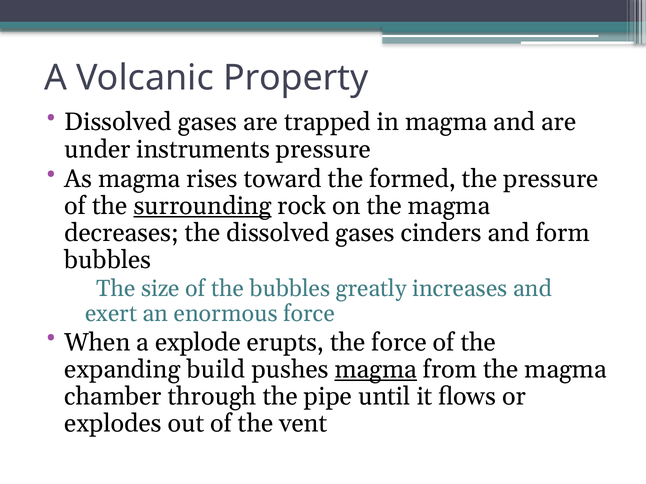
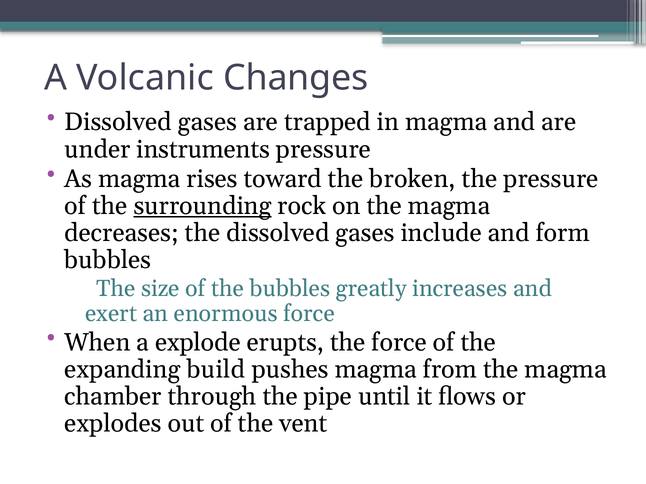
Property: Property -> Changes
formed: formed -> broken
cinders: cinders -> include
magma at (376, 370) underline: present -> none
